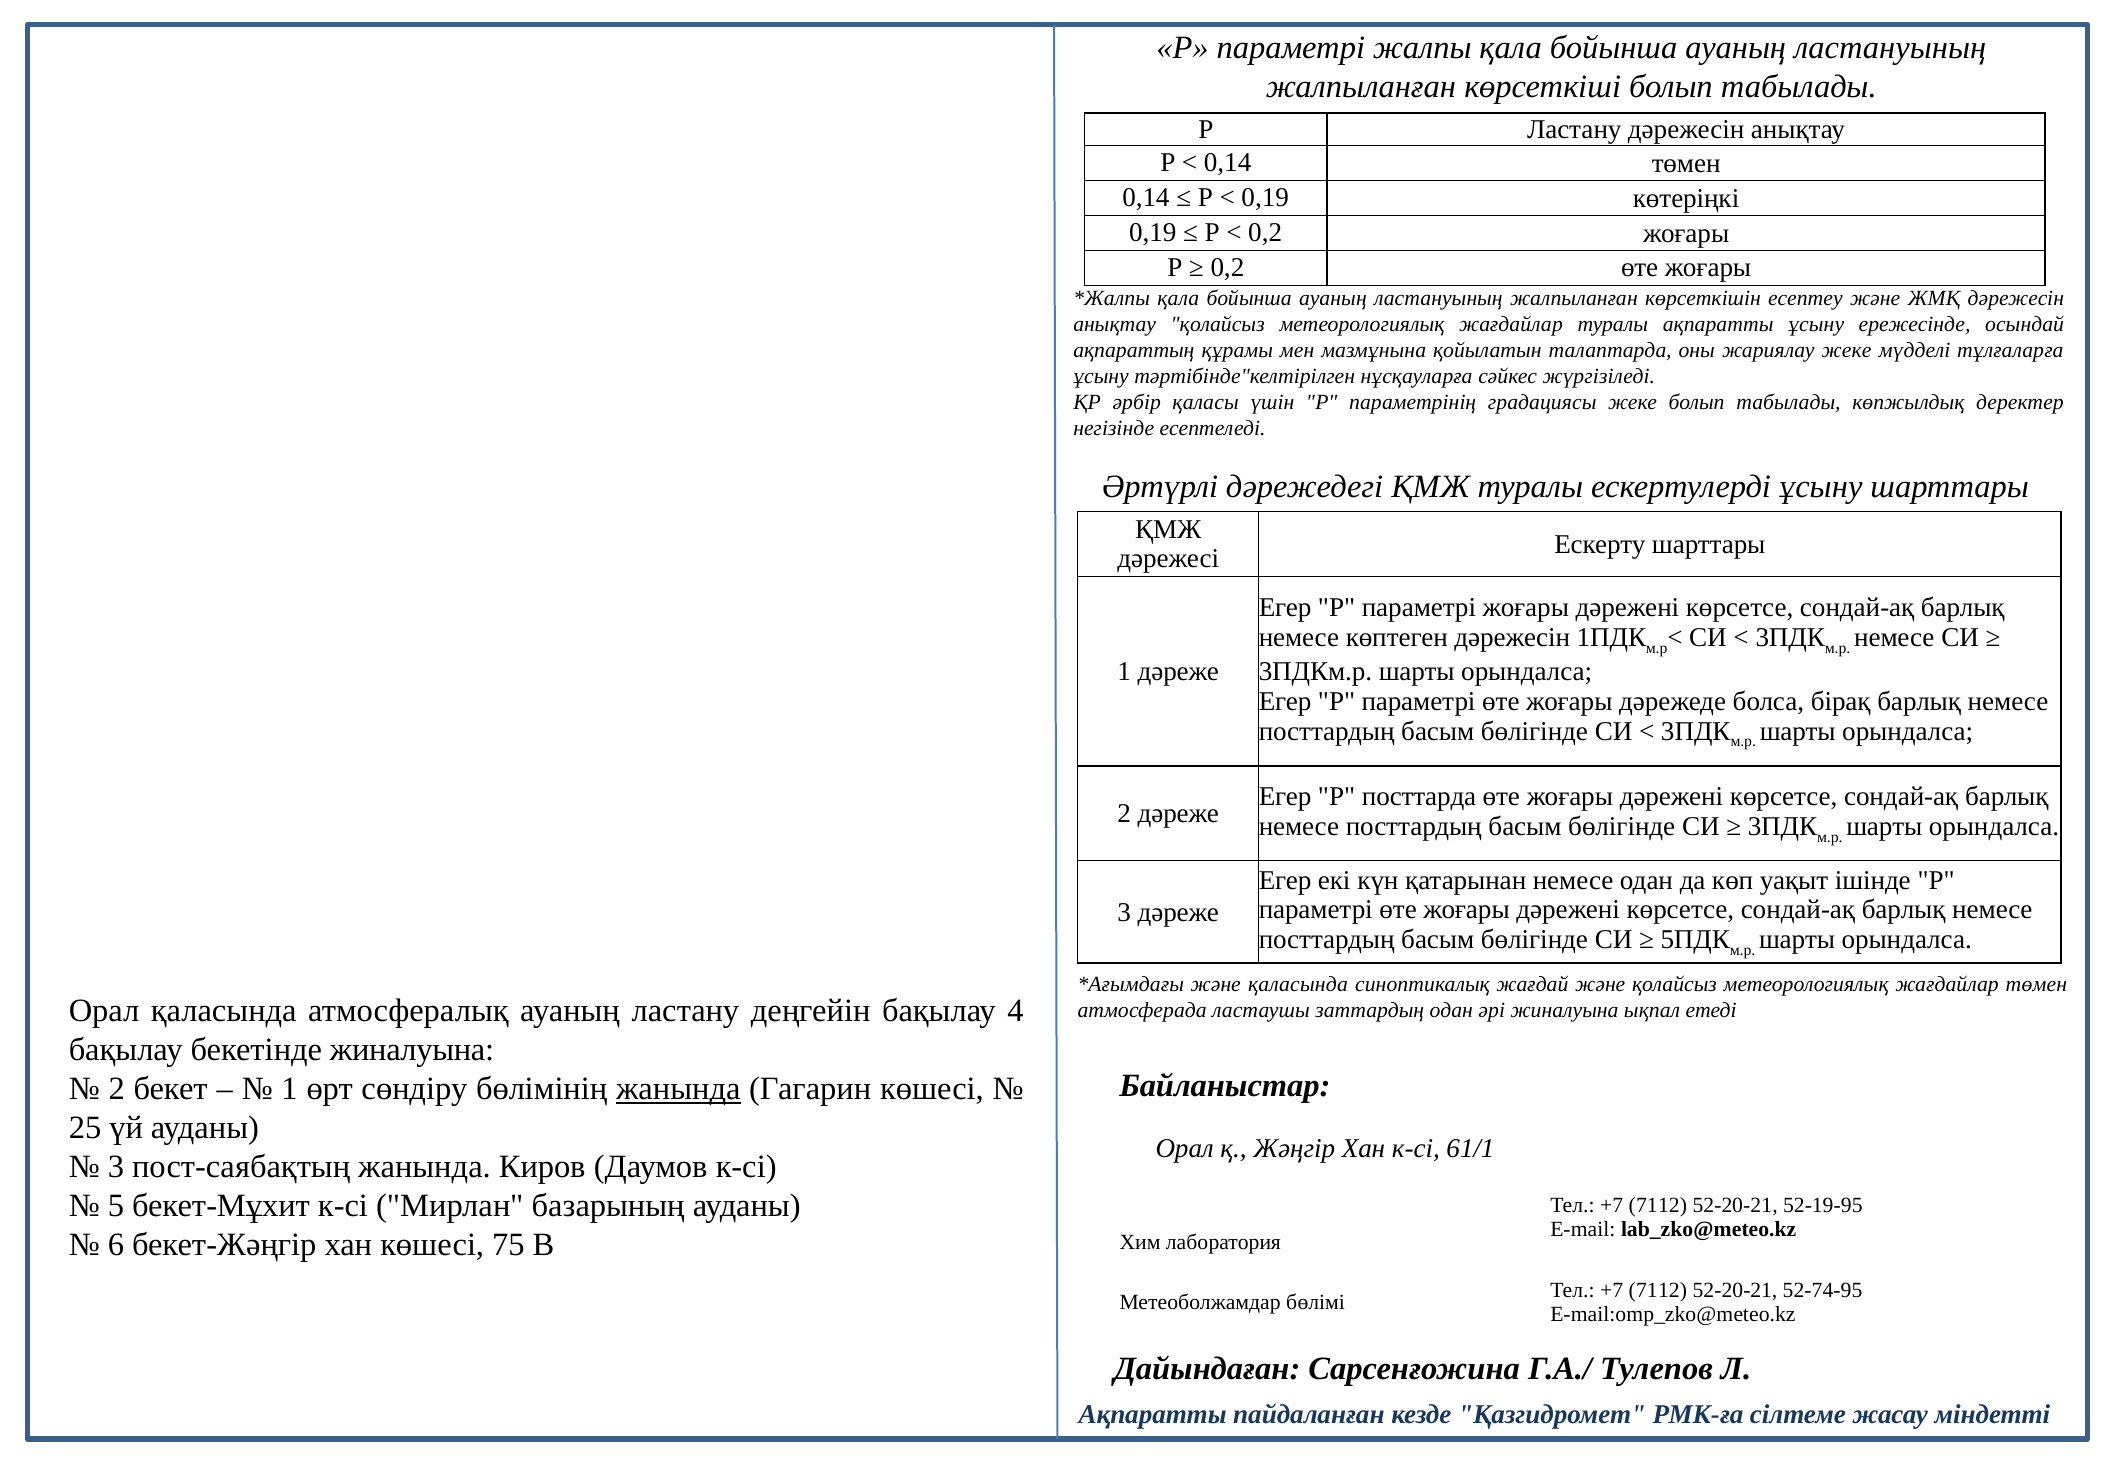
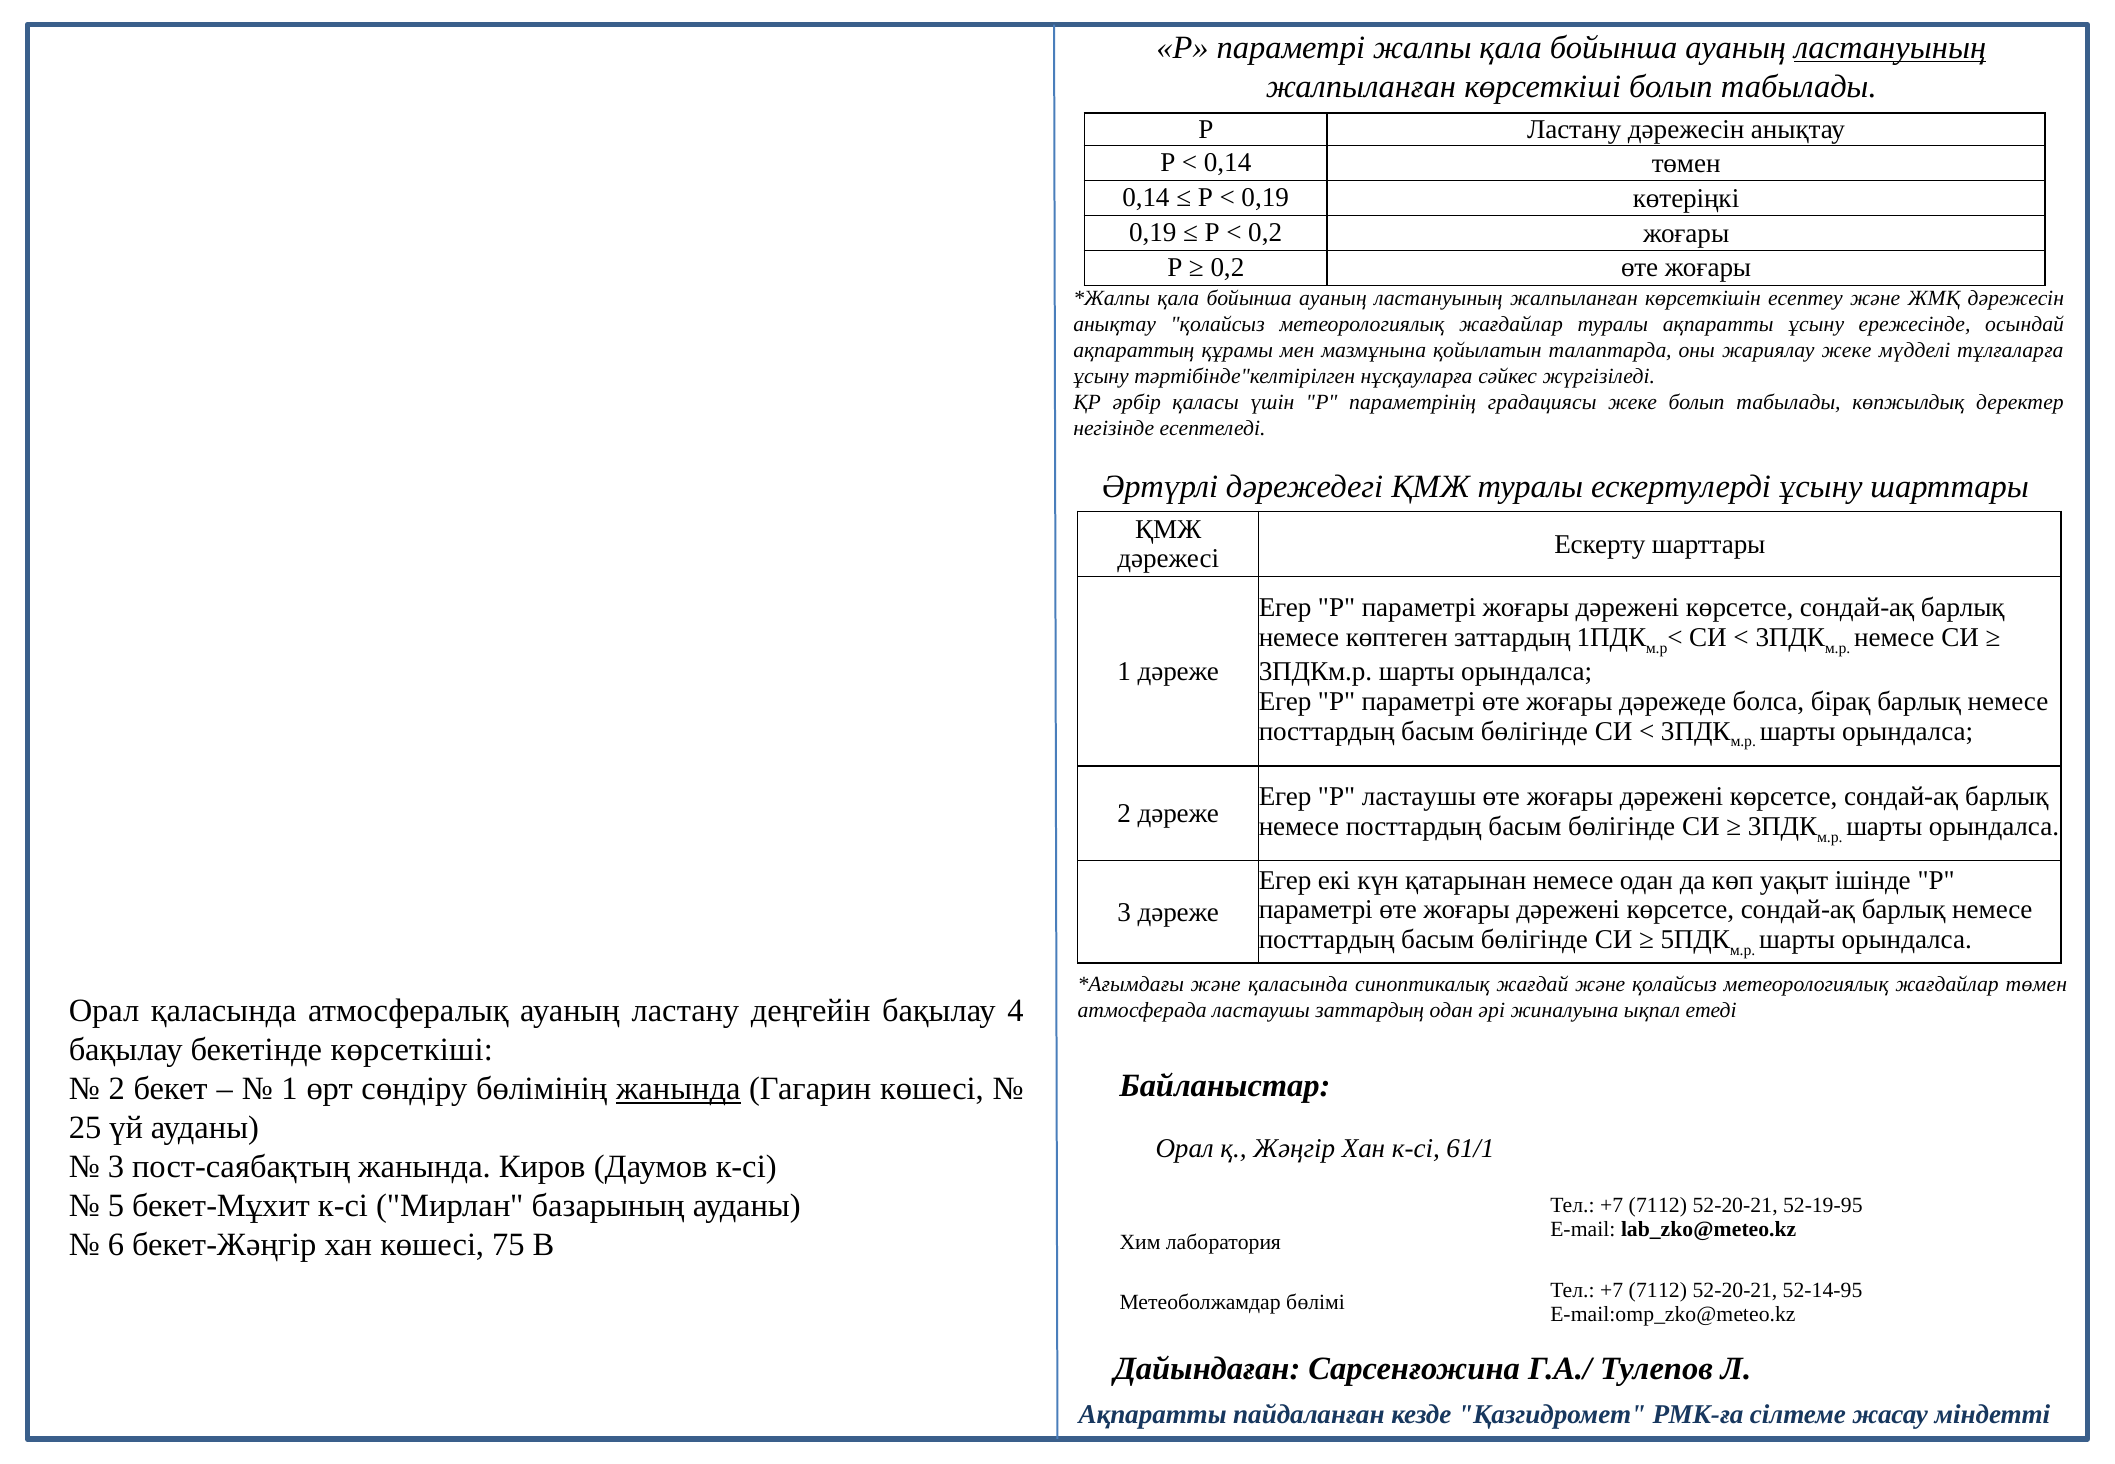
ластануының at (1890, 48) underline: none -> present
көптеген дәрежесін: дәрежесін -> заттардың
Р посттарда: посттарда -> ластаушы
бекетінде жиналуына: жиналуына -> көрсеткіші
52-74-95: 52-74-95 -> 52-14-95
